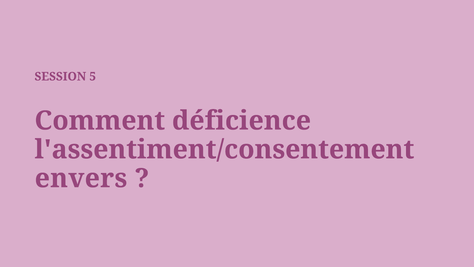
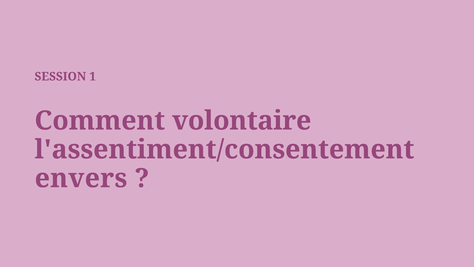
5: 5 -> 1
déficience: déficience -> volontaire
